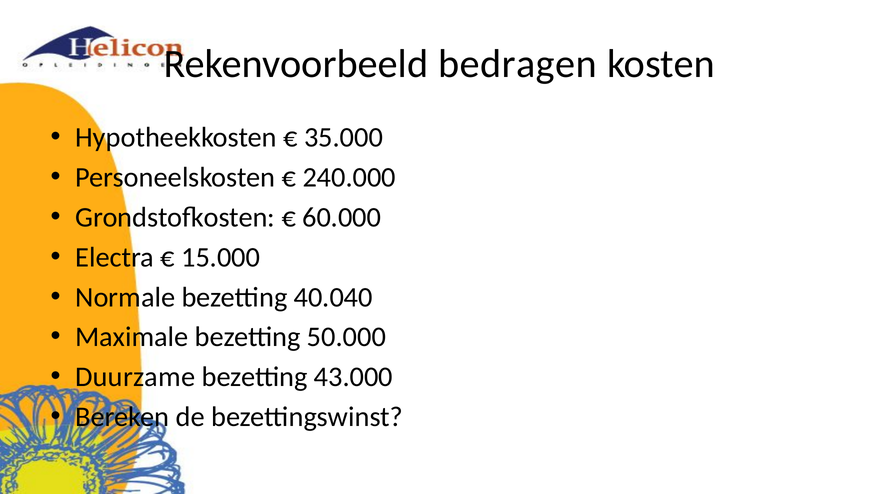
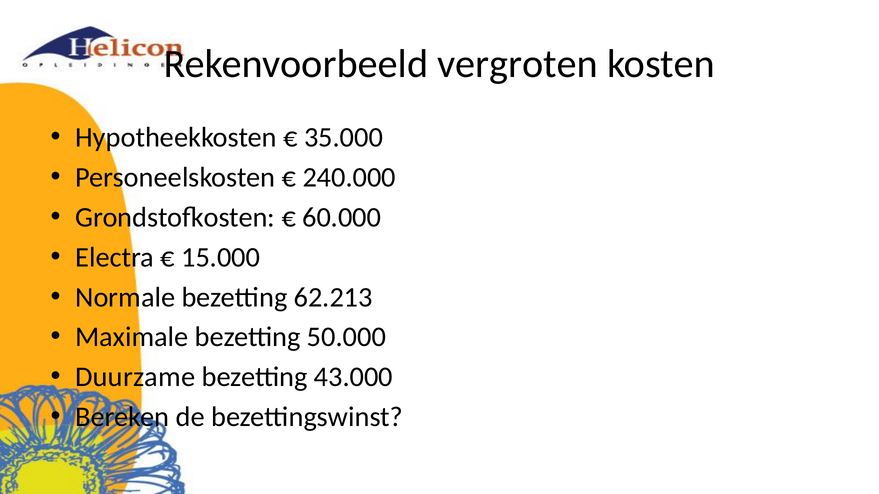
bedragen: bedragen -> vergroten
40.040: 40.040 -> 62.213
